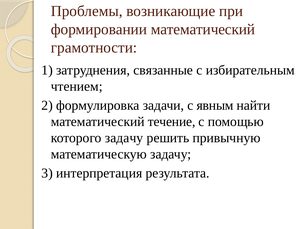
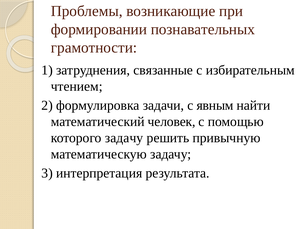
формировании математический: математический -> познавательных
течение: течение -> человек
